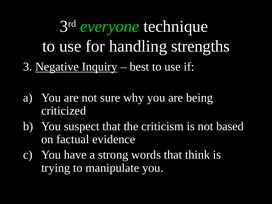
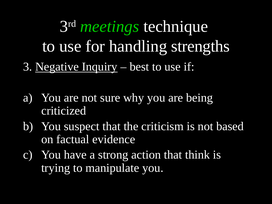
everyone: everyone -> meetings
words: words -> action
